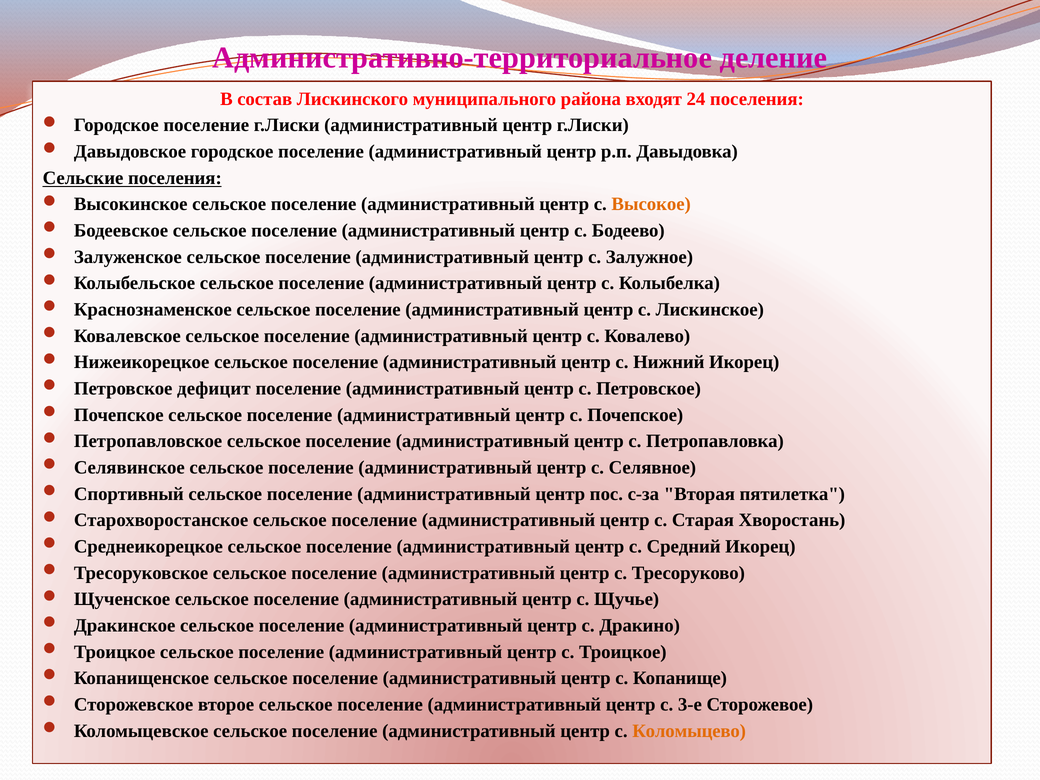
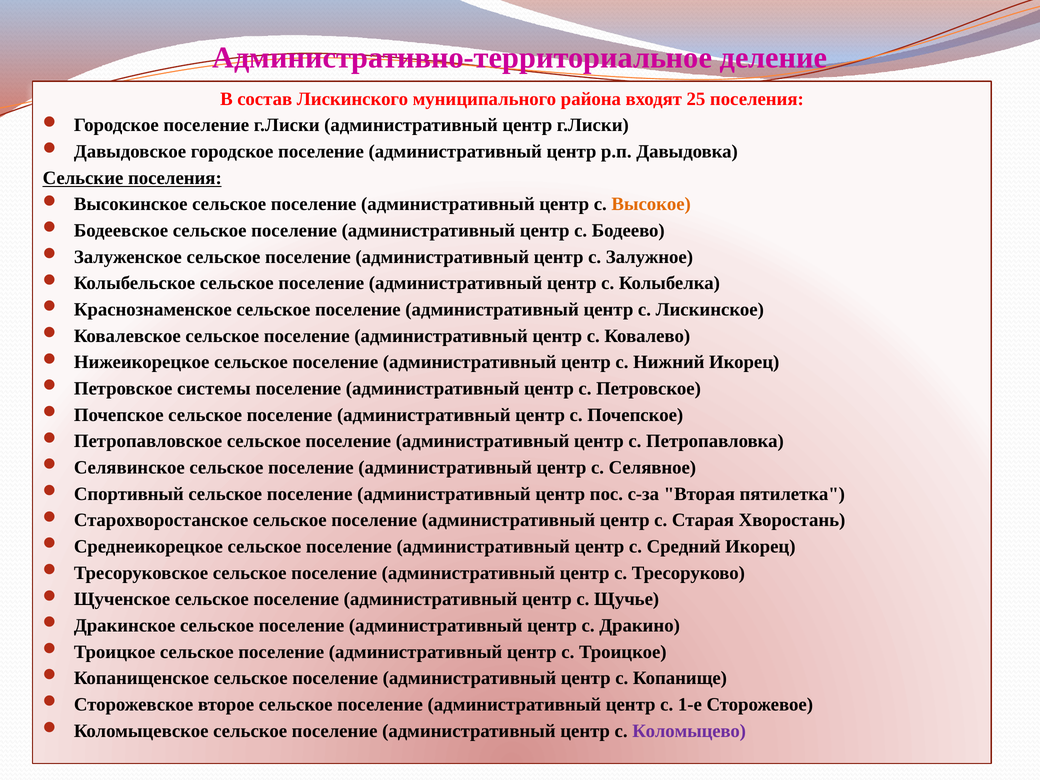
24: 24 -> 25
дефицит: дефицит -> системы
3-е: 3-е -> 1-е
Коломыцево colour: orange -> purple
